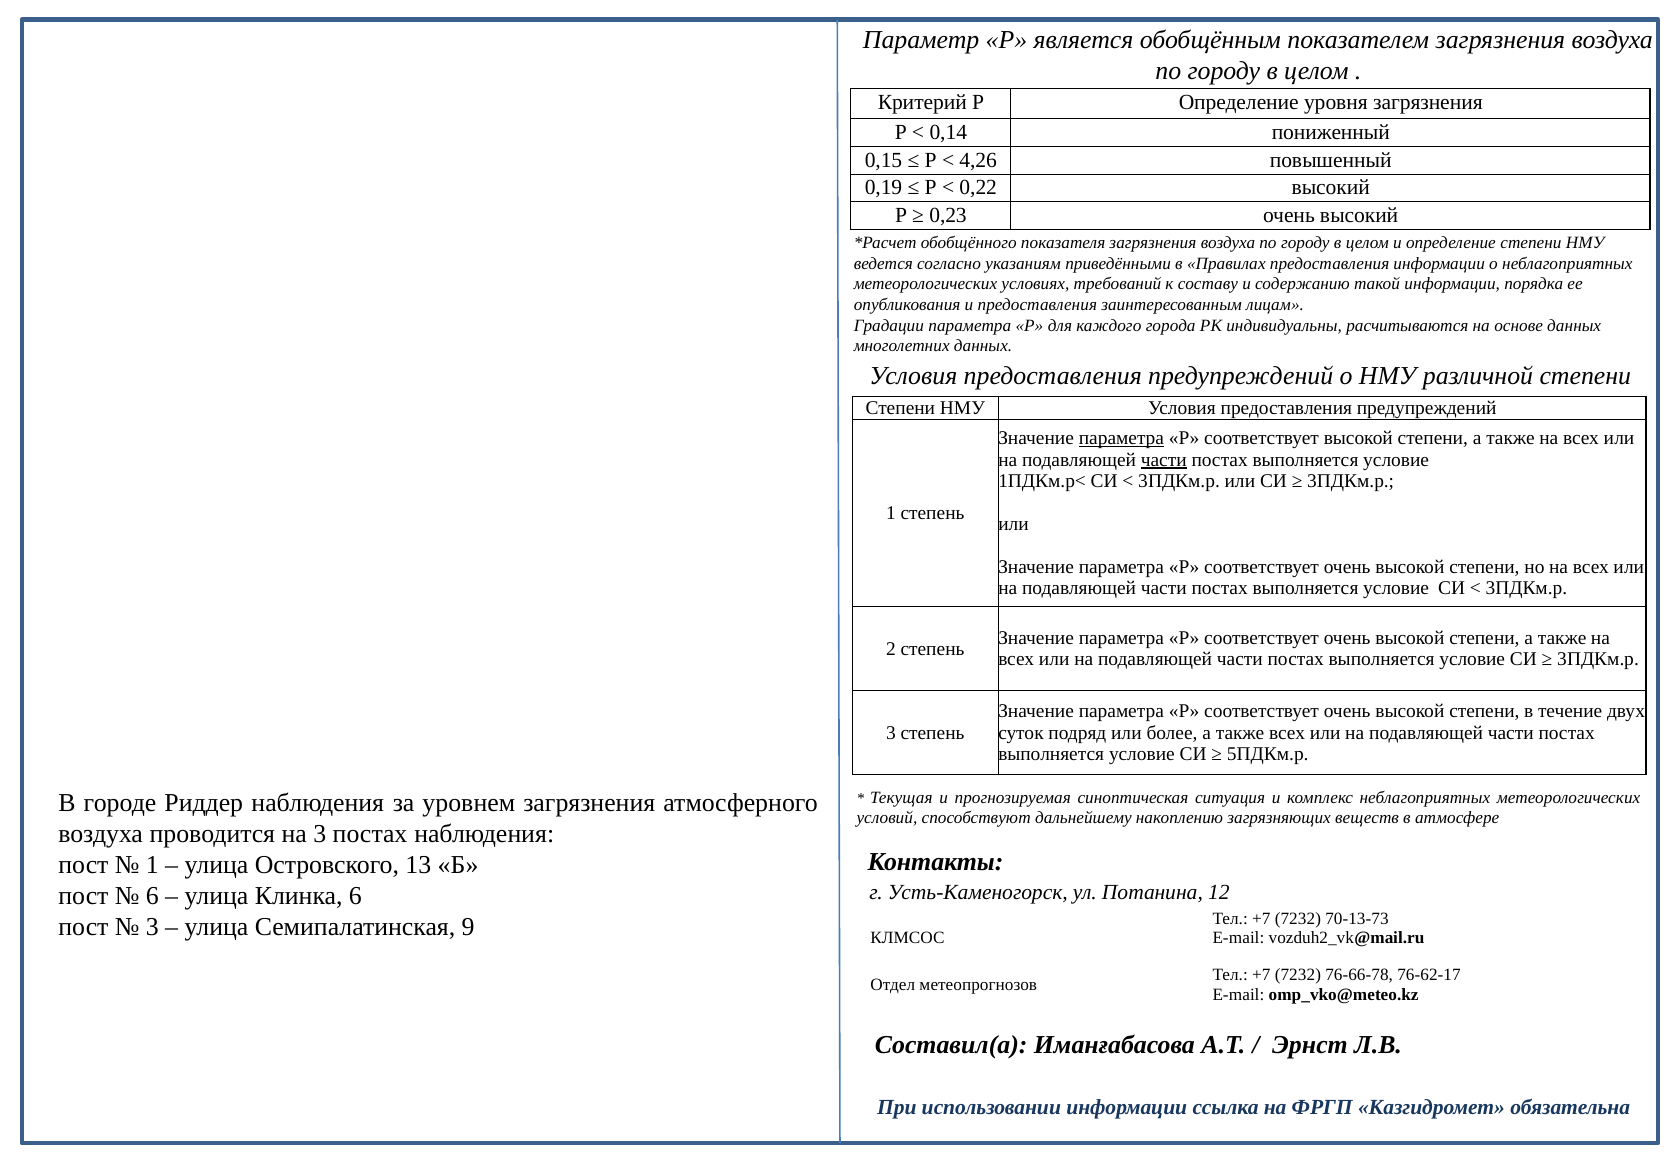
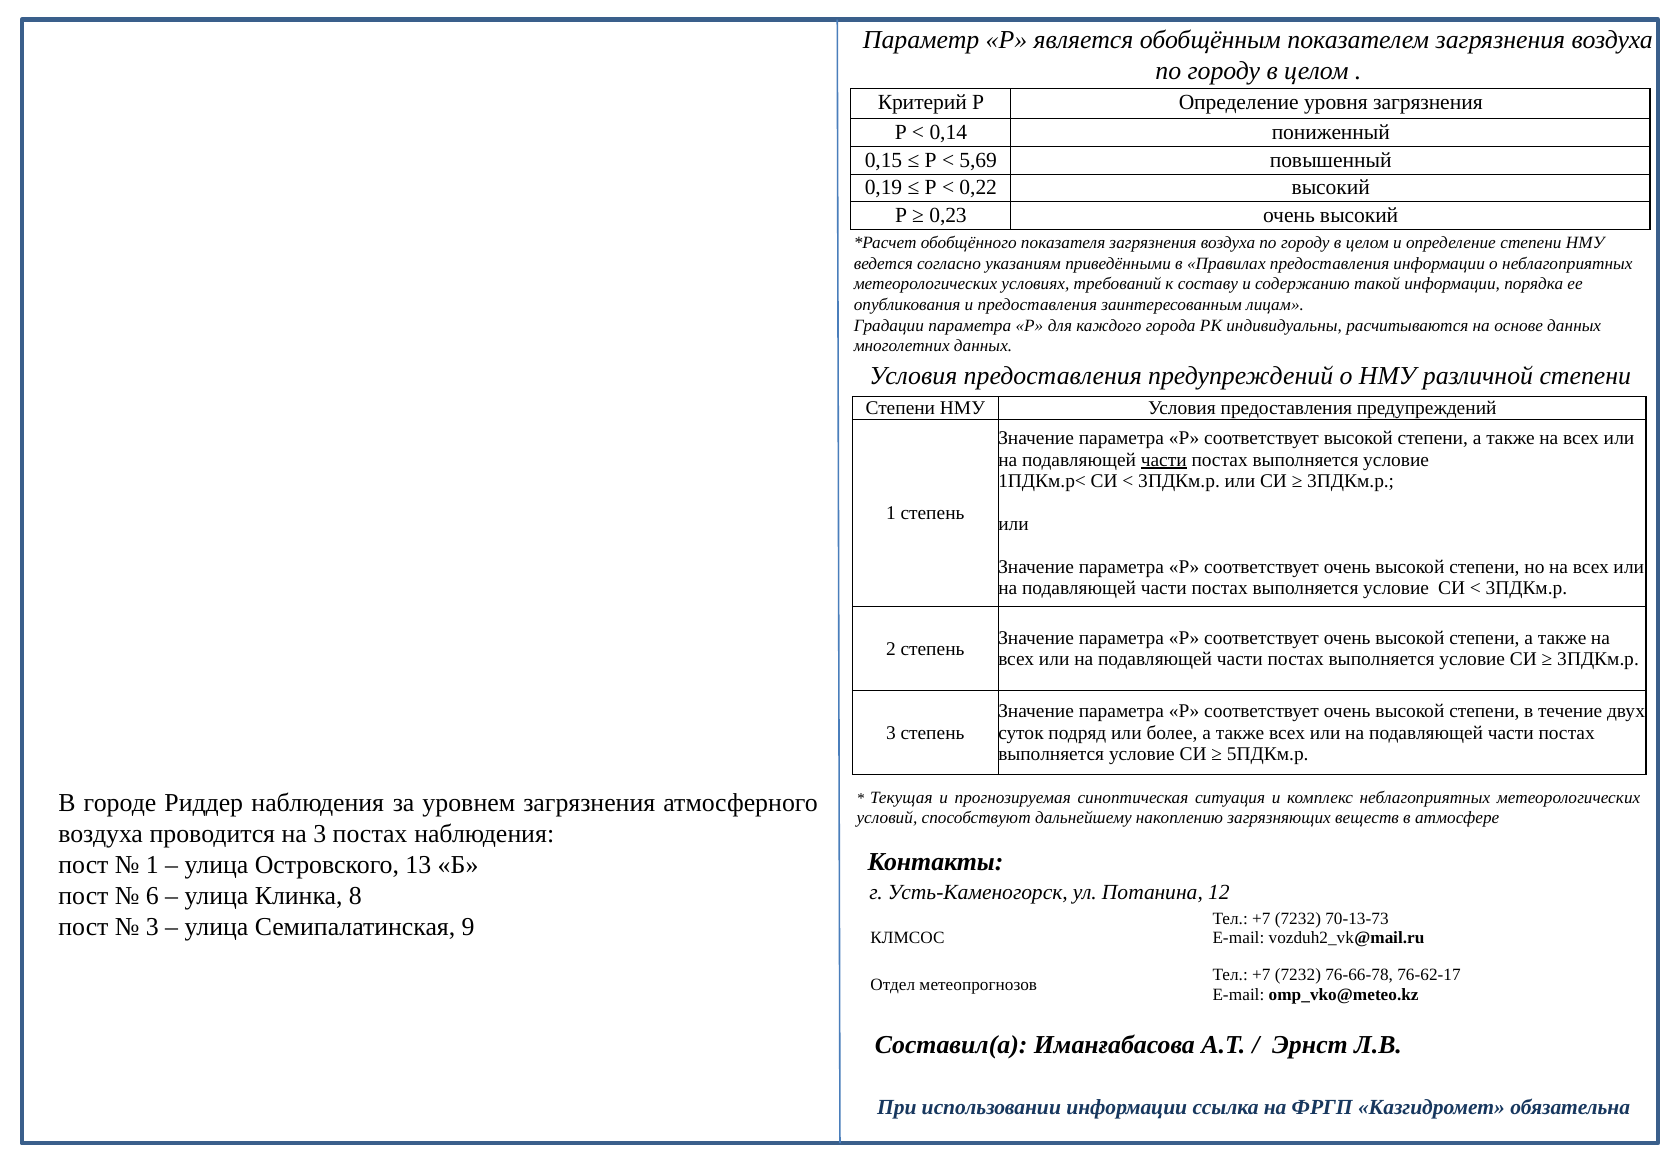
4,26: 4,26 -> 5,69
параметра at (1121, 438) underline: present -> none
Клинка 6: 6 -> 8
